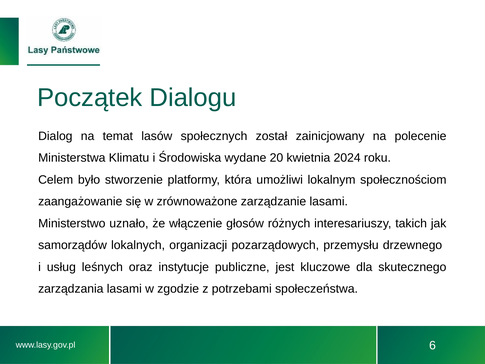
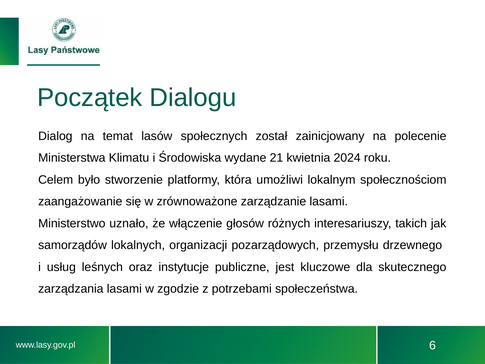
20: 20 -> 21
